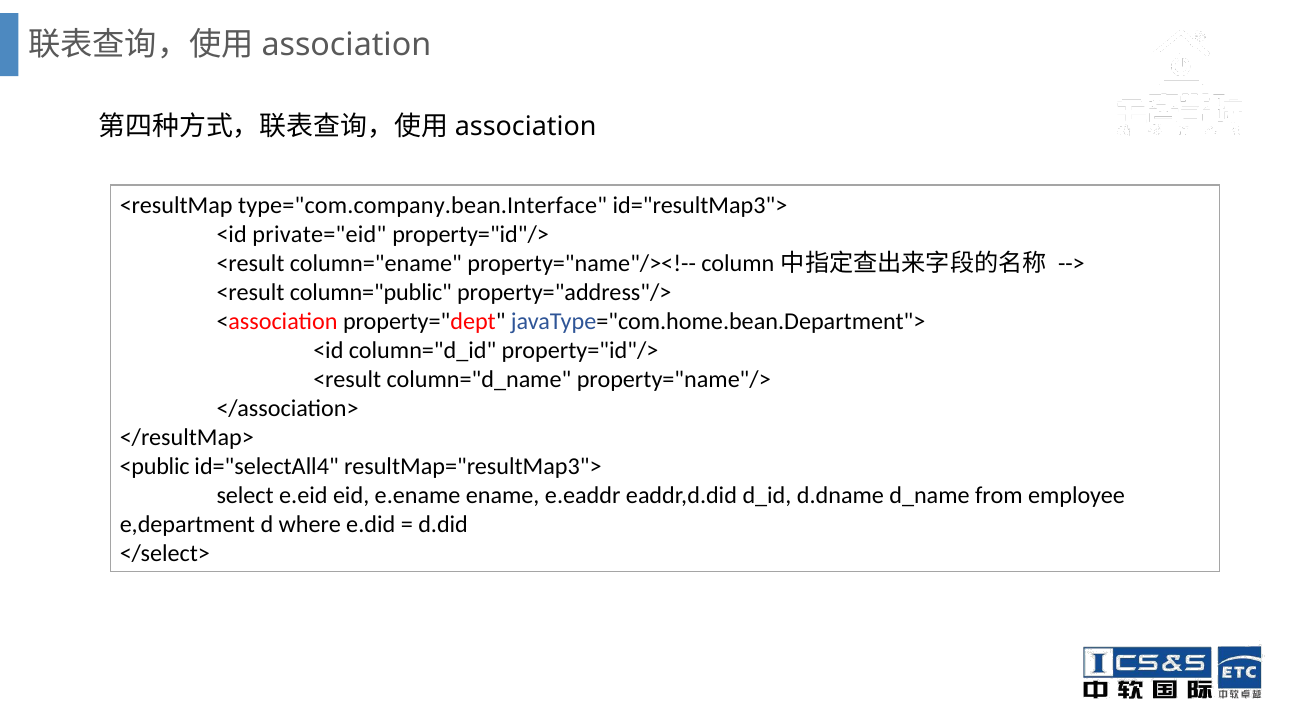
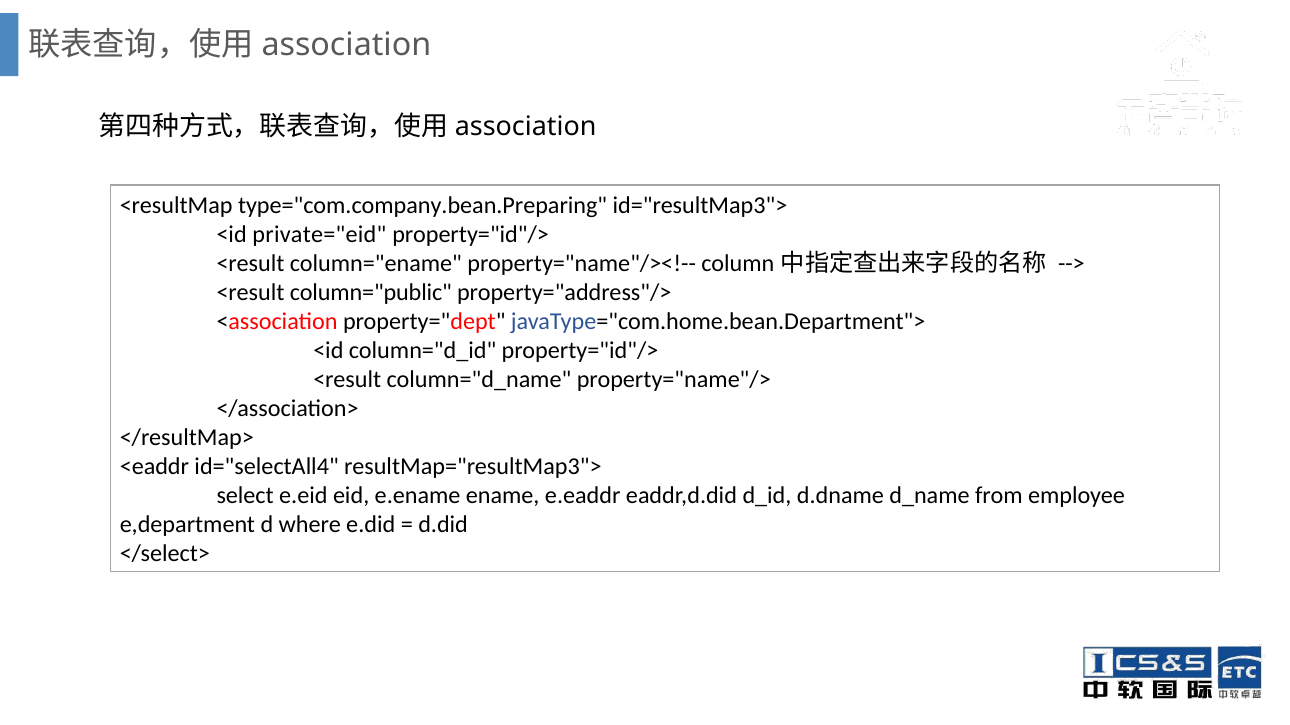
type="com.company.bean.Interface: type="com.company.bean.Interface -> type="com.company.bean.Preparing
<public: <public -> <eaddr
